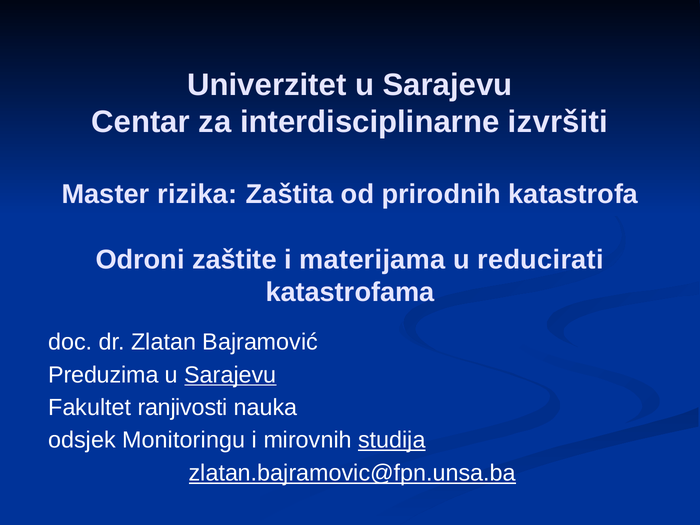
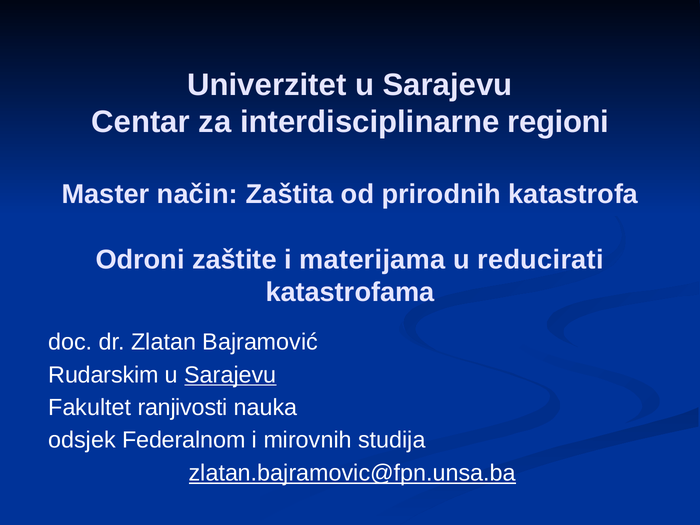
izvršiti: izvršiti -> regioni
rizika: rizika -> način
Preduzima: Preduzima -> Rudarskim
Monitoringu: Monitoringu -> Federalnom
studija underline: present -> none
